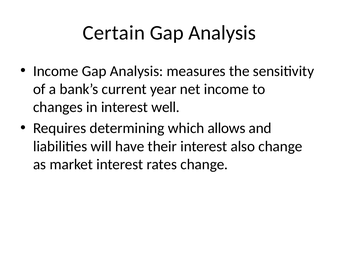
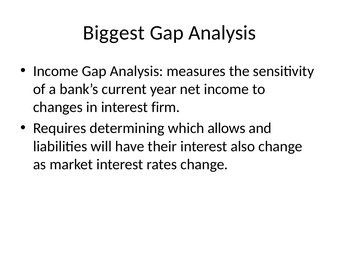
Certain: Certain -> Biggest
well: well -> firm
